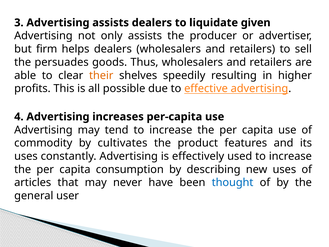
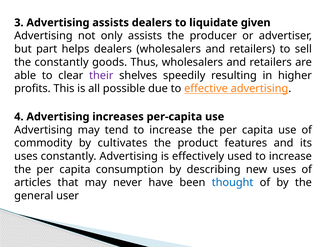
firm: firm -> part
the persuades: persuades -> constantly
their colour: orange -> purple
